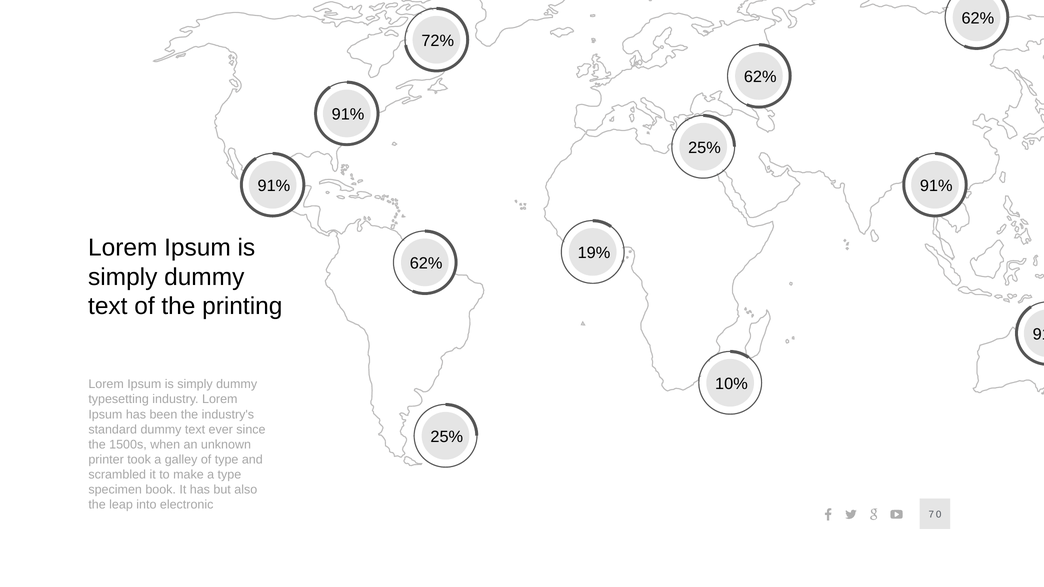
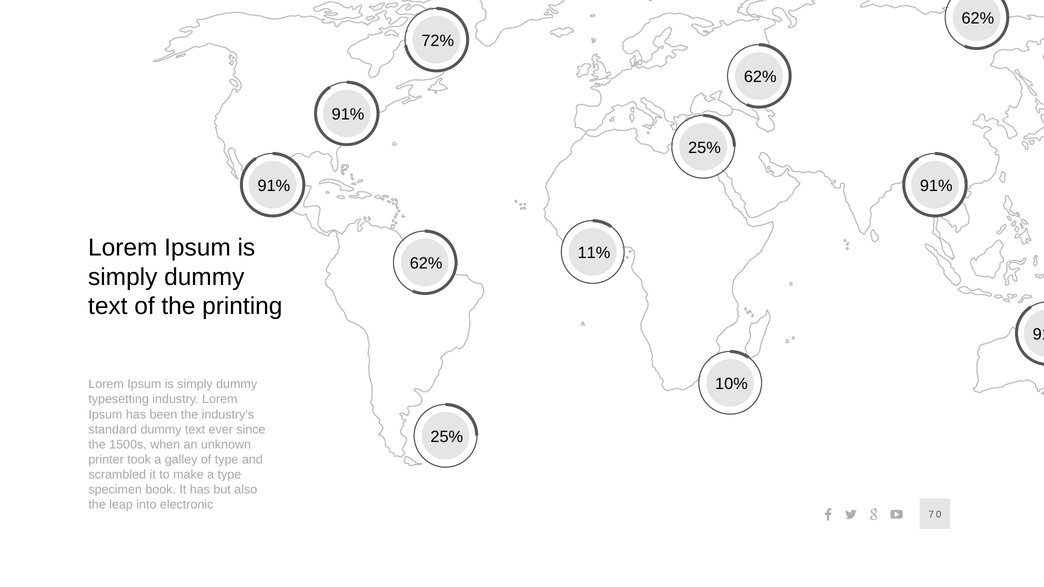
19%: 19% -> 11%
